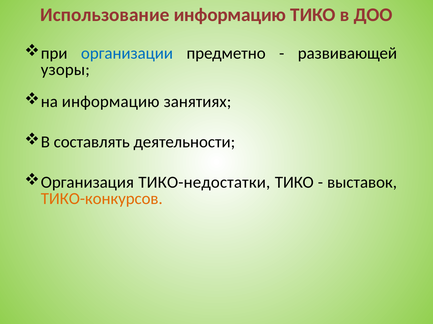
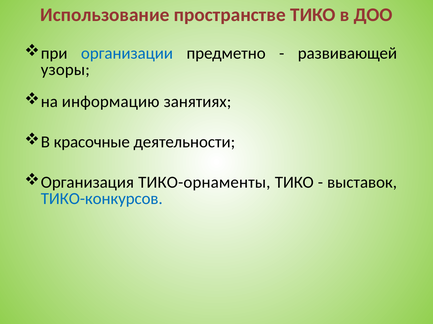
Использование информацию: информацию -> пространстве
составлять: составлять -> красочные
ТИКО-недостатки: ТИКО-недостатки -> ТИКО-орнаменты
ТИКО-конкурсов colour: orange -> blue
